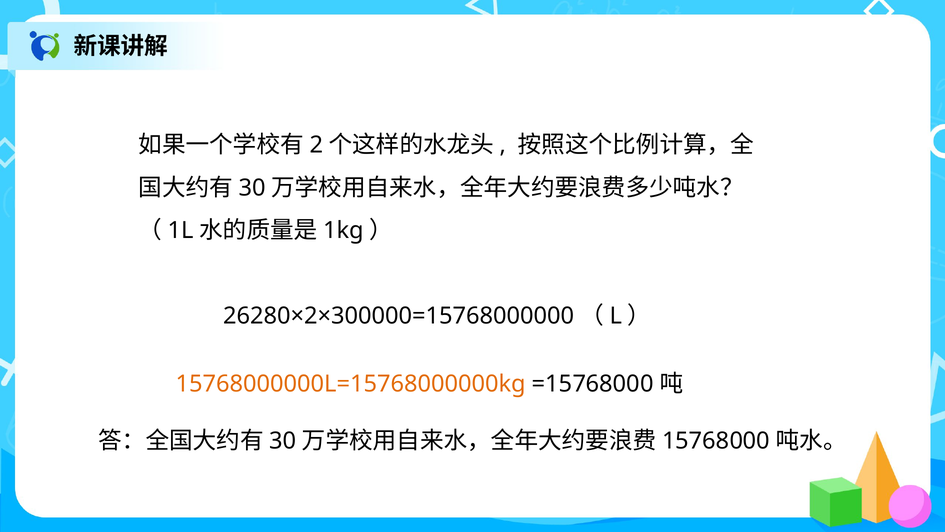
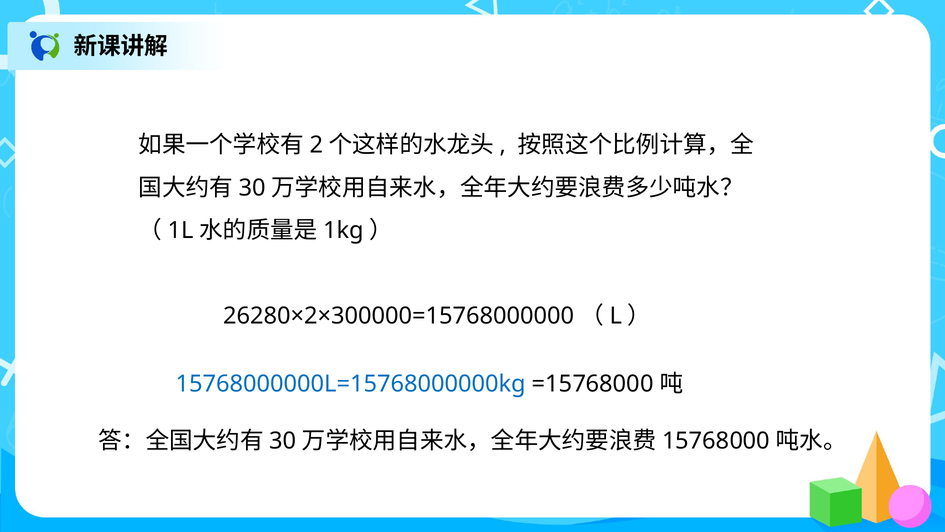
15768000000L=15768000000kg colour: orange -> blue
